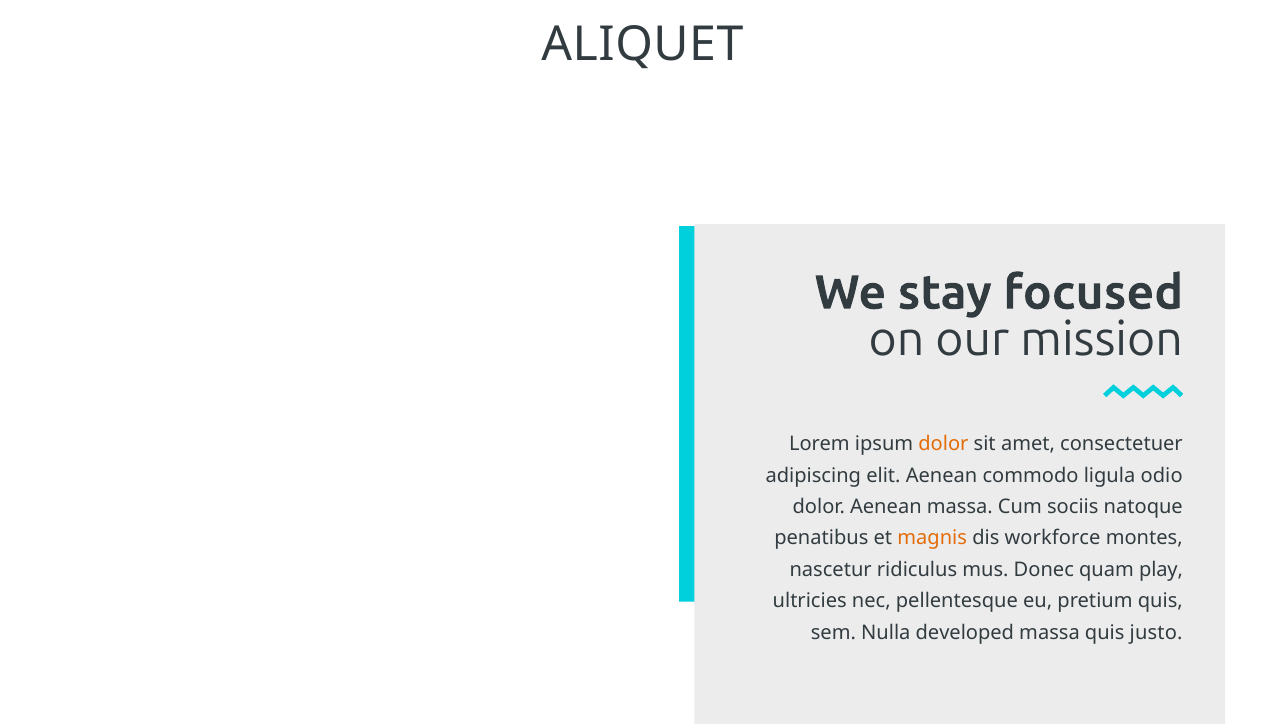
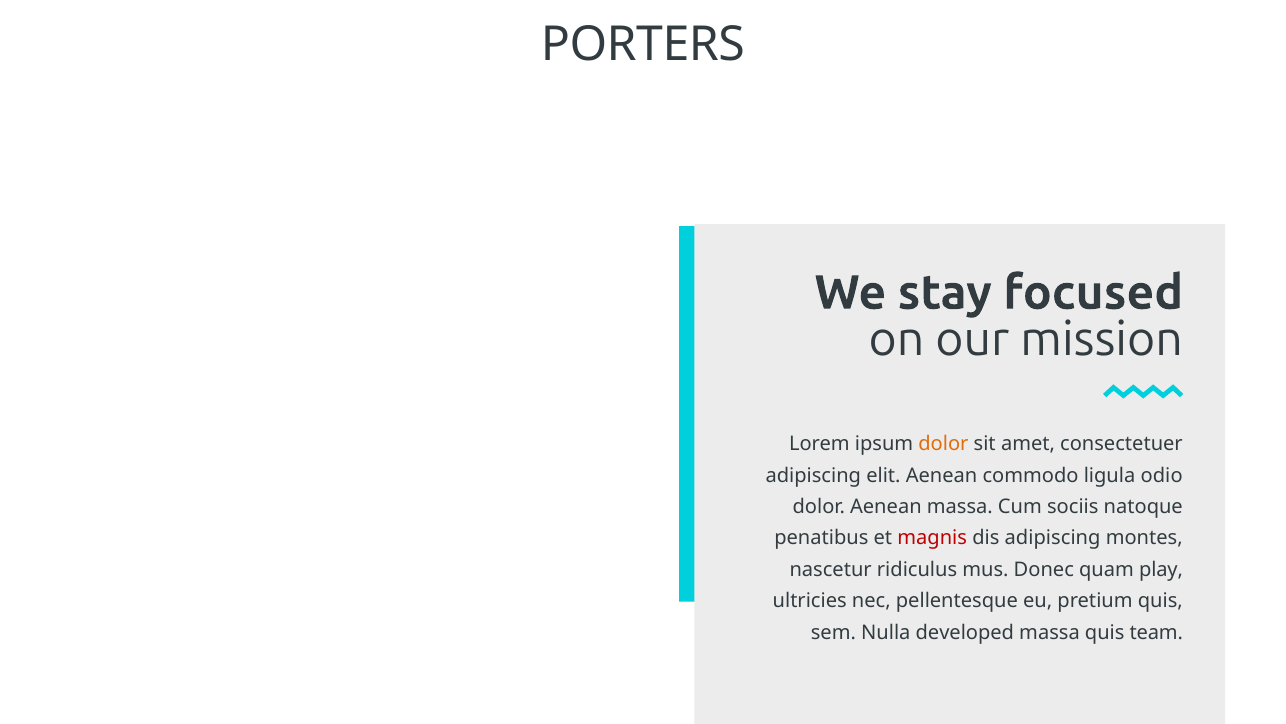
ALIQUET: ALIQUET -> PORTERS
magnis colour: orange -> red
dis workforce: workforce -> adipiscing
justo: justo -> team
